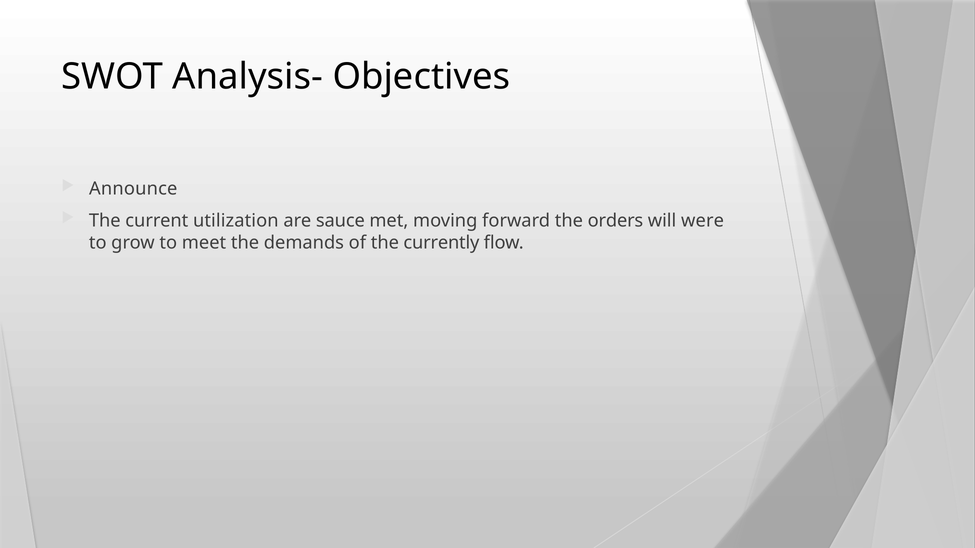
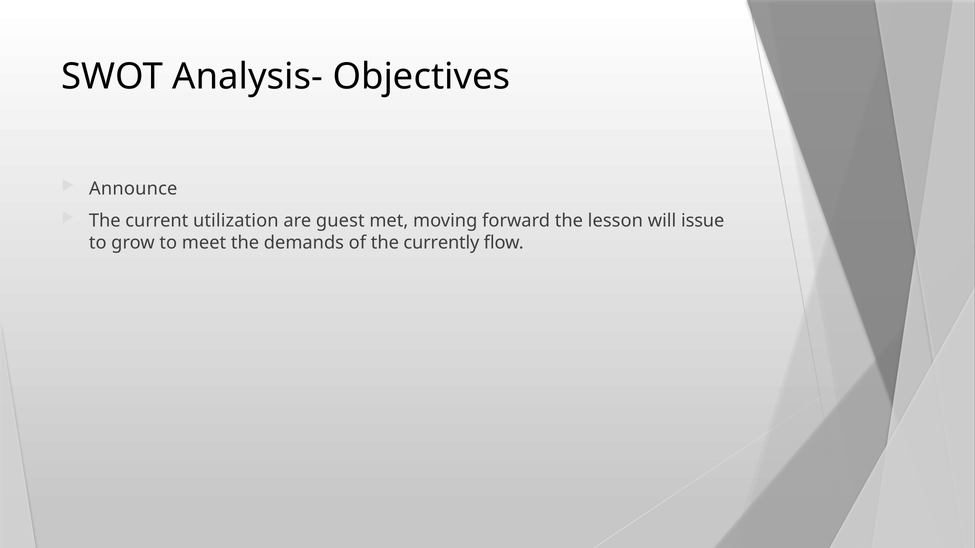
sauce: sauce -> guest
orders: orders -> lesson
were: were -> issue
